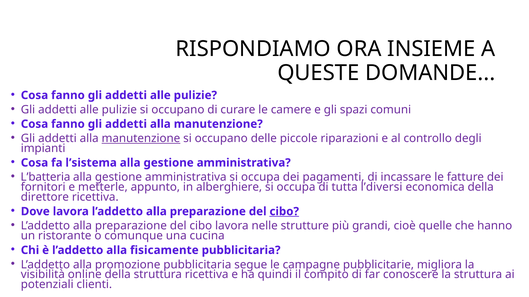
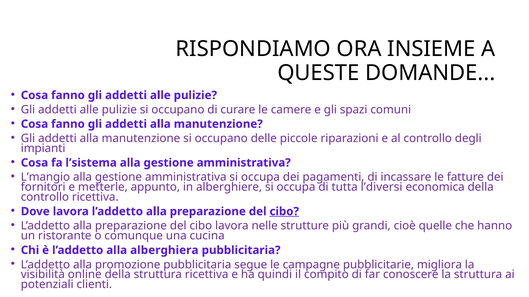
manutenzione at (141, 139) underline: present -> none
L’batteria: L’batteria -> L’mangio
direttore at (45, 197): direttore -> controllo
fisicamente: fisicamente -> alberghiera
